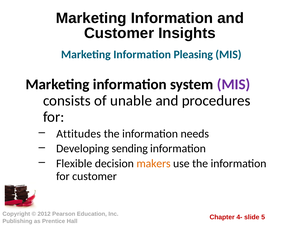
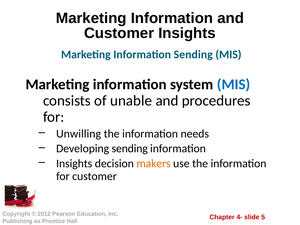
Information Pleasing: Pleasing -> Sending
MIS at (234, 85) colour: purple -> blue
Attitudes: Attitudes -> Unwilling
Flexible at (74, 164): Flexible -> Insights
